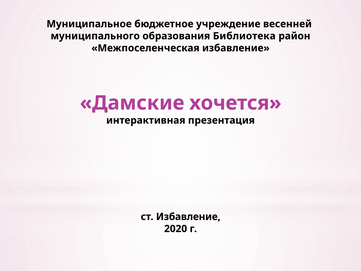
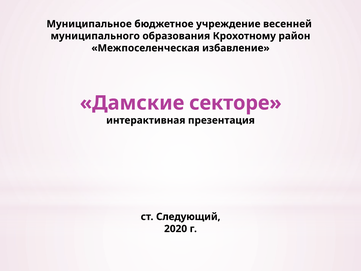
Библиотека: Библиотека -> Крохотному
хочется: хочется -> секторе
ст Избавление: Избавление -> Следующий
